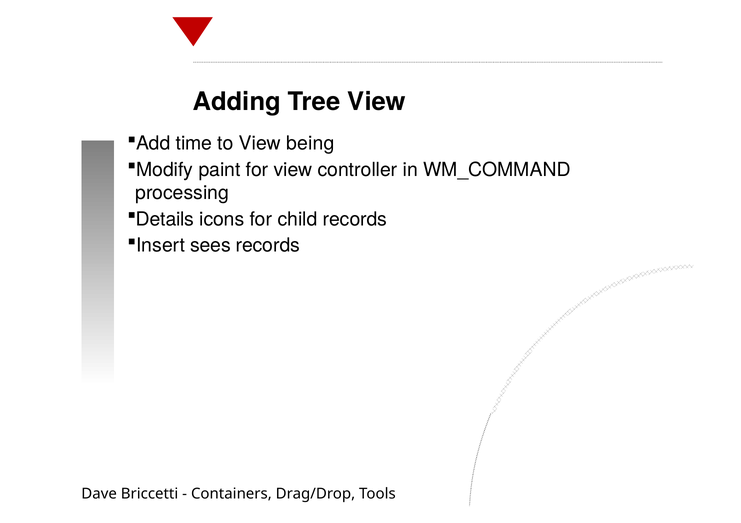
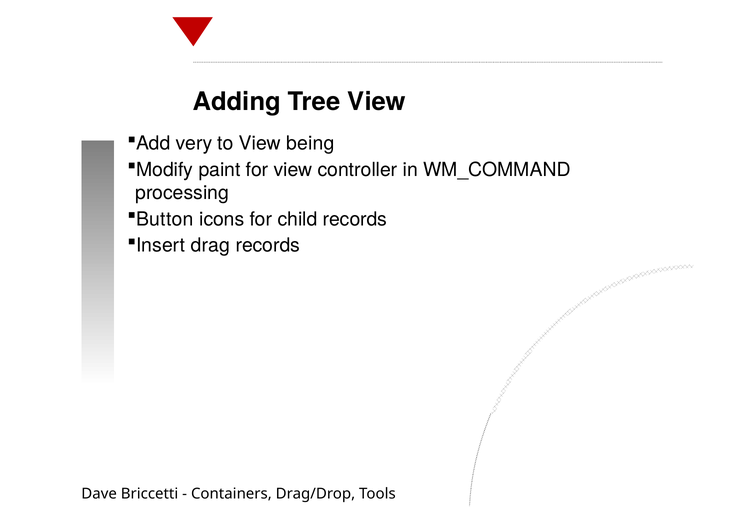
time: time -> very
Details: Details -> Button
sees: sees -> drag
